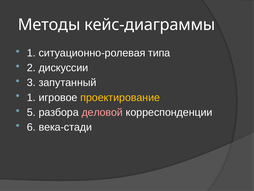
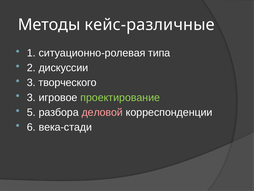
кейс-диаграммы: кейс-диаграммы -> кейс-различные
запутанный: запутанный -> творческого
1 at (31, 97): 1 -> 3
проектирование colour: yellow -> light green
